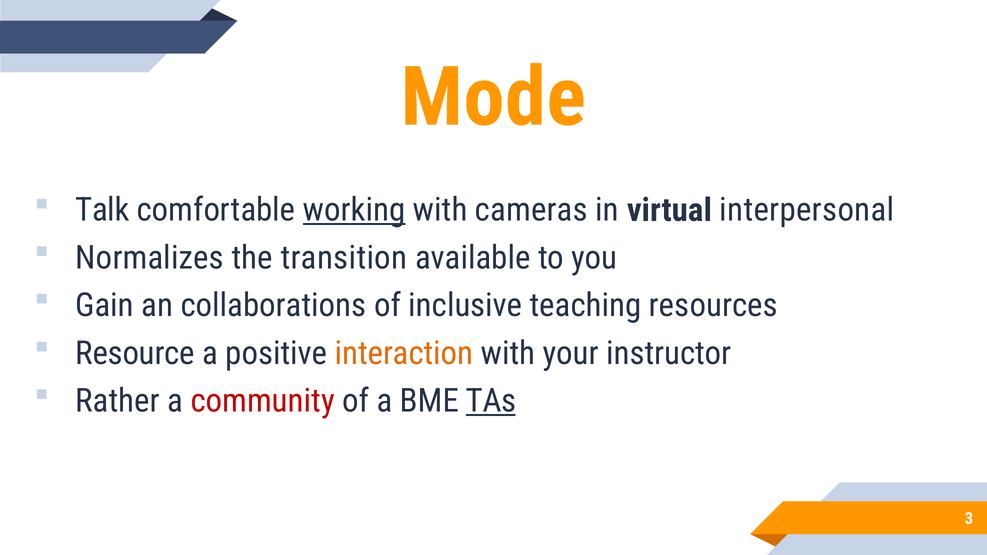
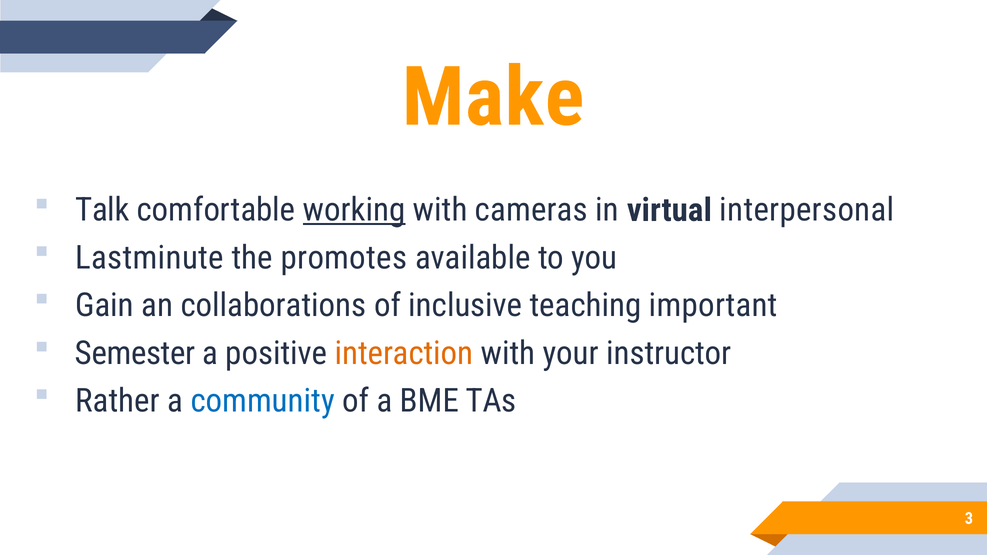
Mode: Mode -> Make
Normalizes: Normalizes -> Lastminute
transition: transition -> promotes
resources: resources -> important
Resource: Resource -> Semester
community colour: red -> blue
TAs underline: present -> none
